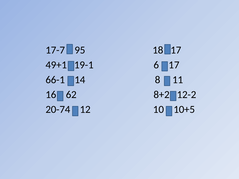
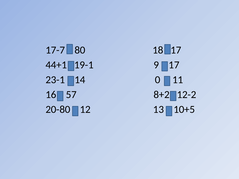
95: 95 -> 80
49+1: 49+1 -> 44+1
6: 6 -> 9
66-1: 66-1 -> 23-1
8: 8 -> 0
62: 62 -> 57
20-74: 20-74 -> 20-80
10: 10 -> 13
